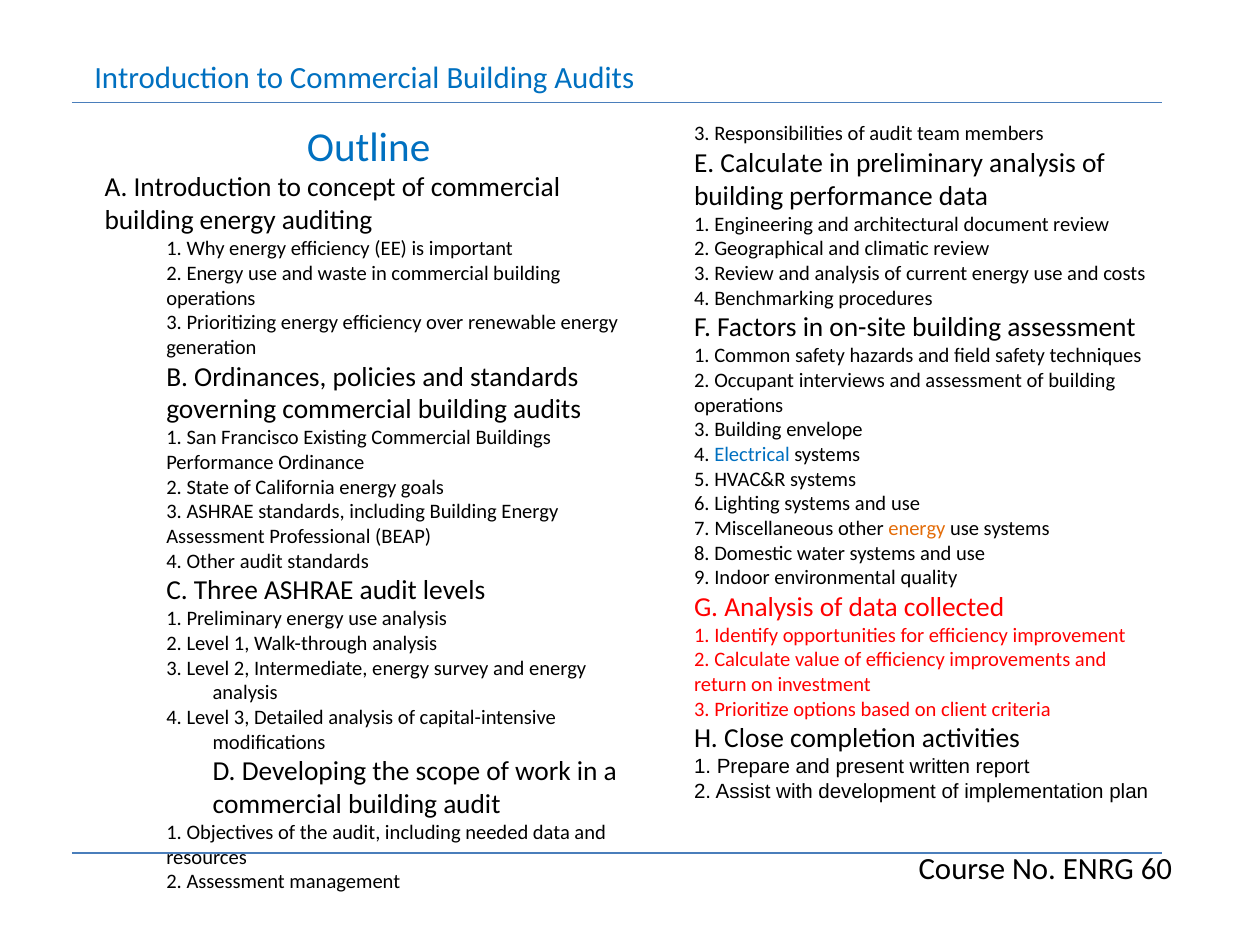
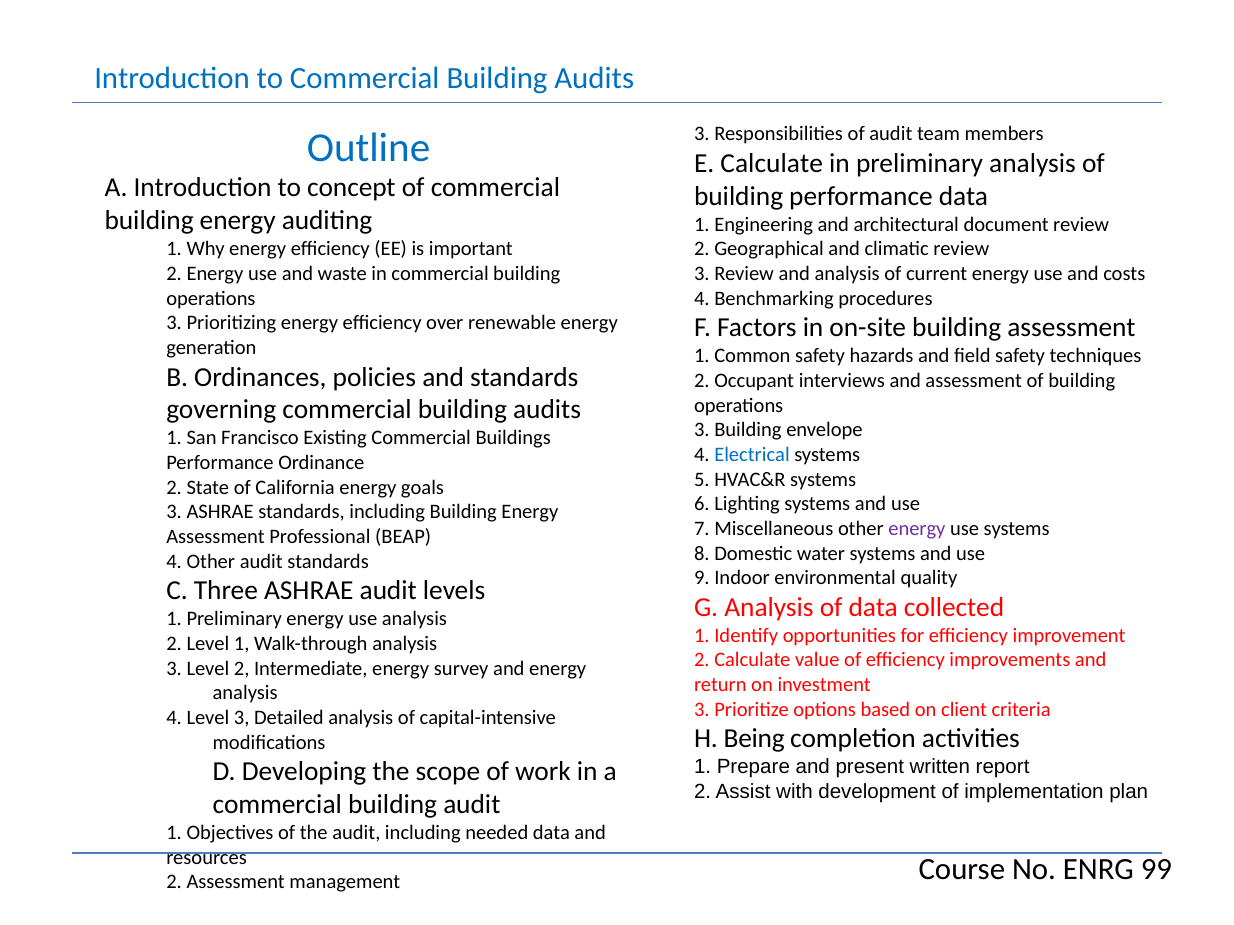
energy at (917, 529) colour: orange -> purple
Close: Close -> Being
60: 60 -> 99
